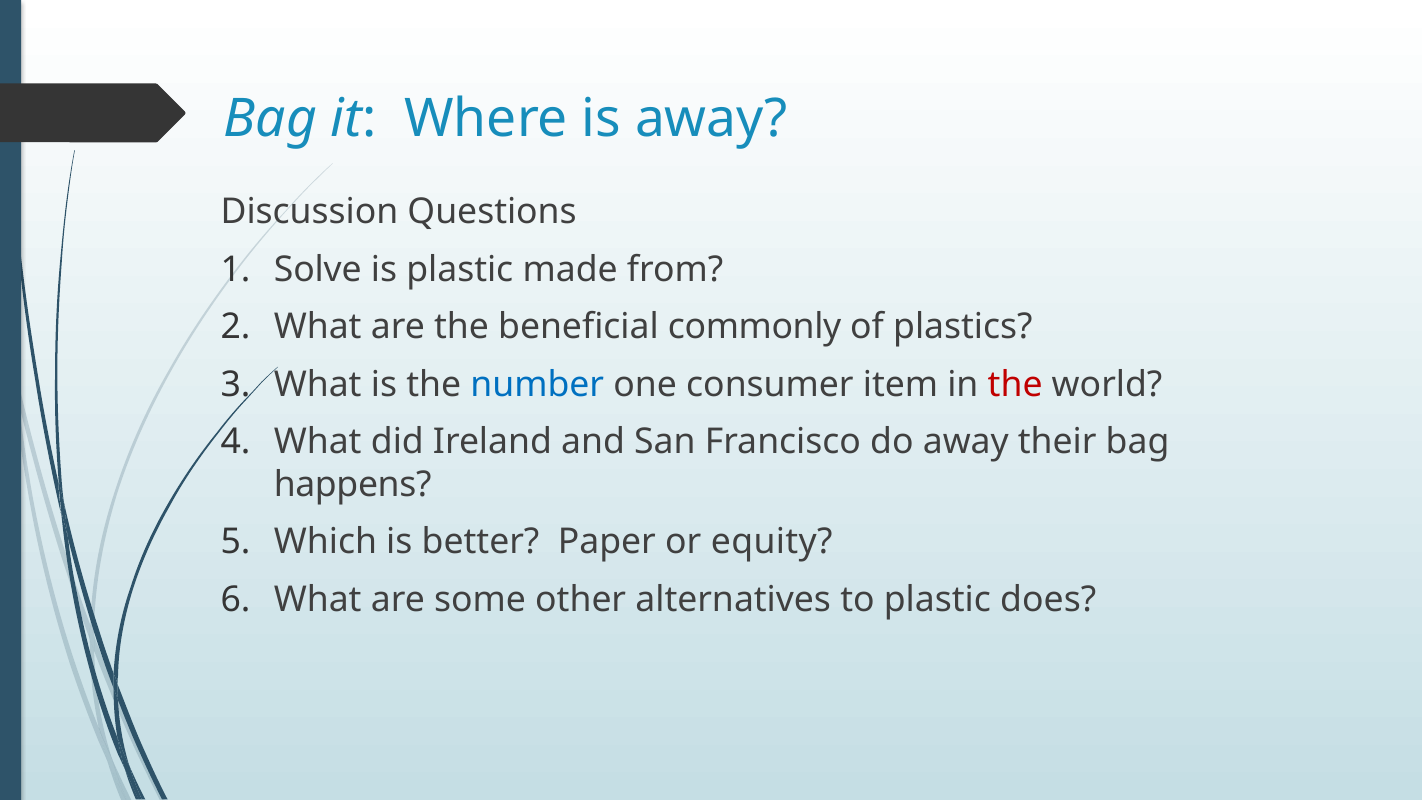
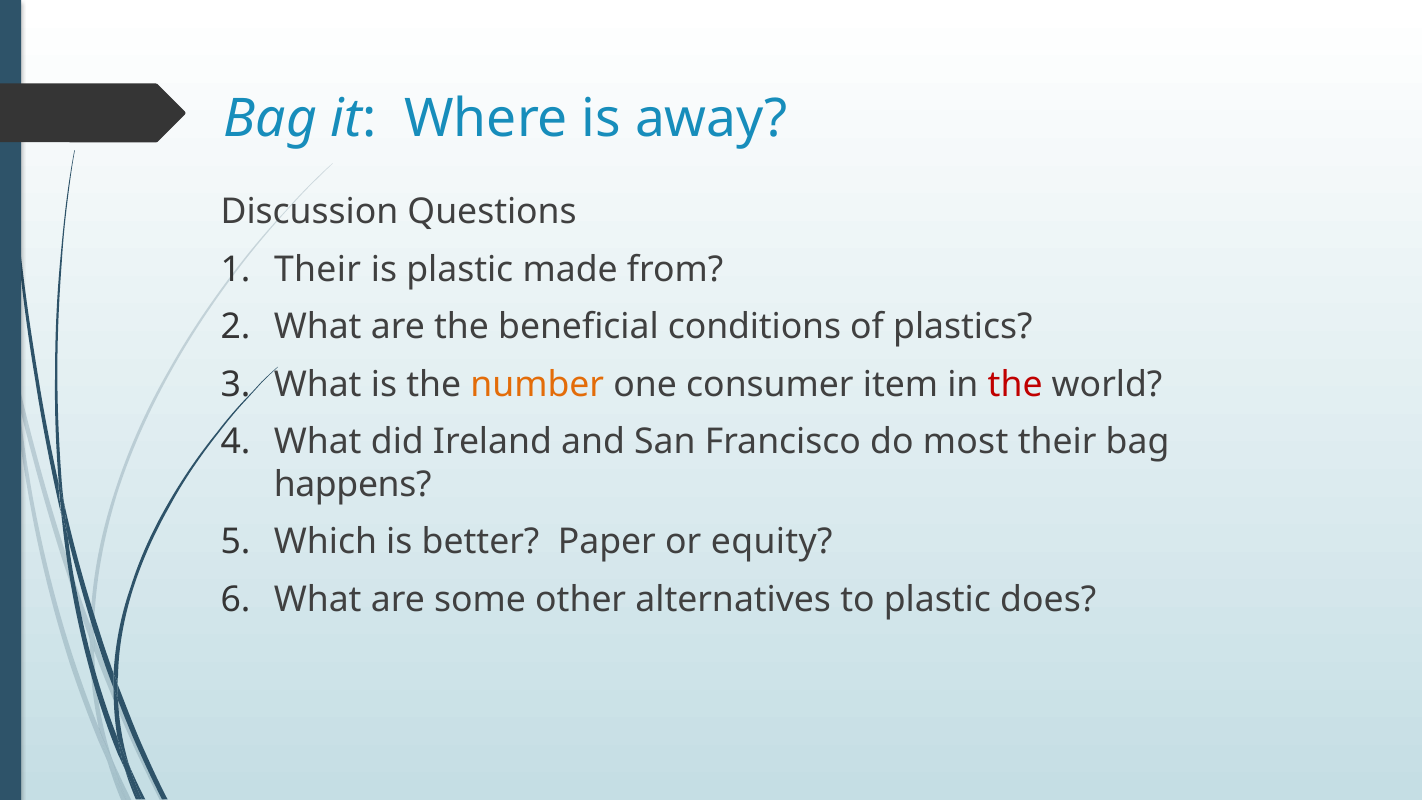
Solve at (318, 269): Solve -> Their
commonly: commonly -> conditions
number colour: blue -> orange
do away: away -> most
